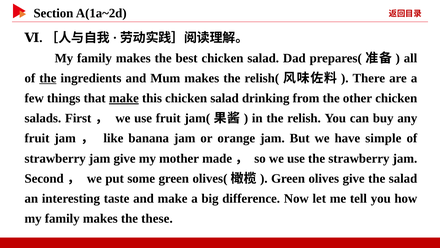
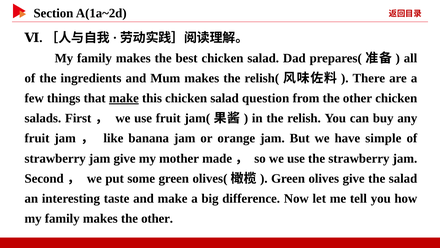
the at (48, 78) underline: present -> none
drinking: drinking -> question
makes the these: these -> other
